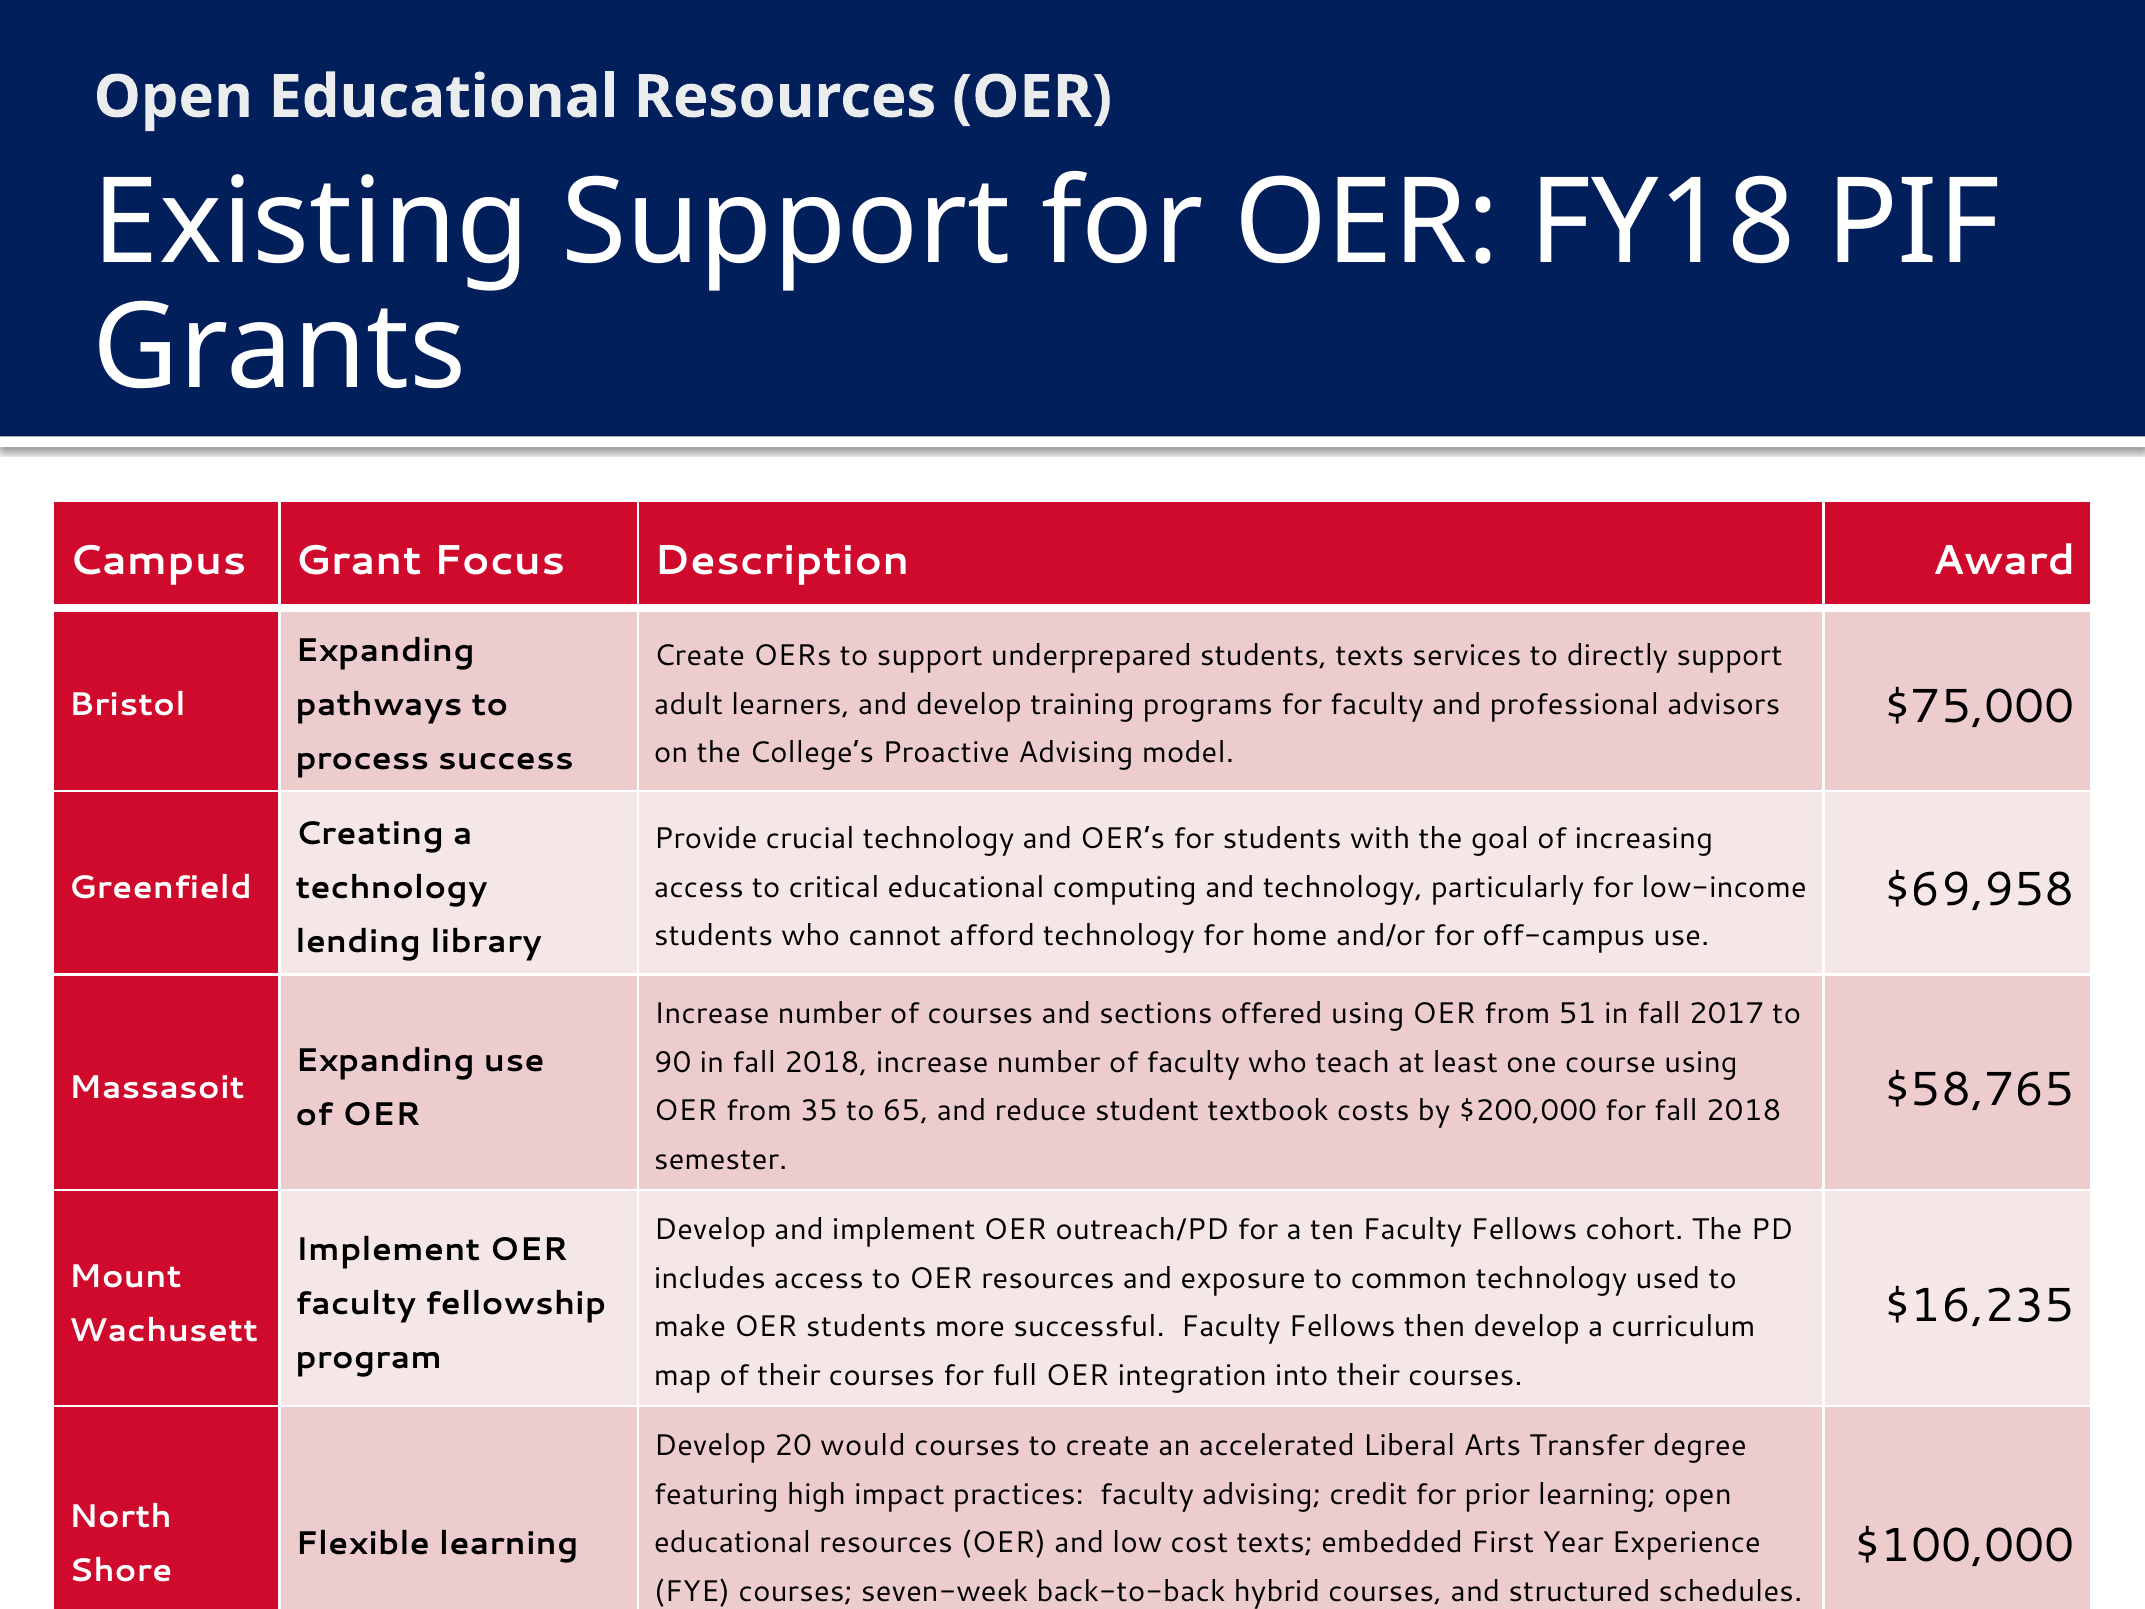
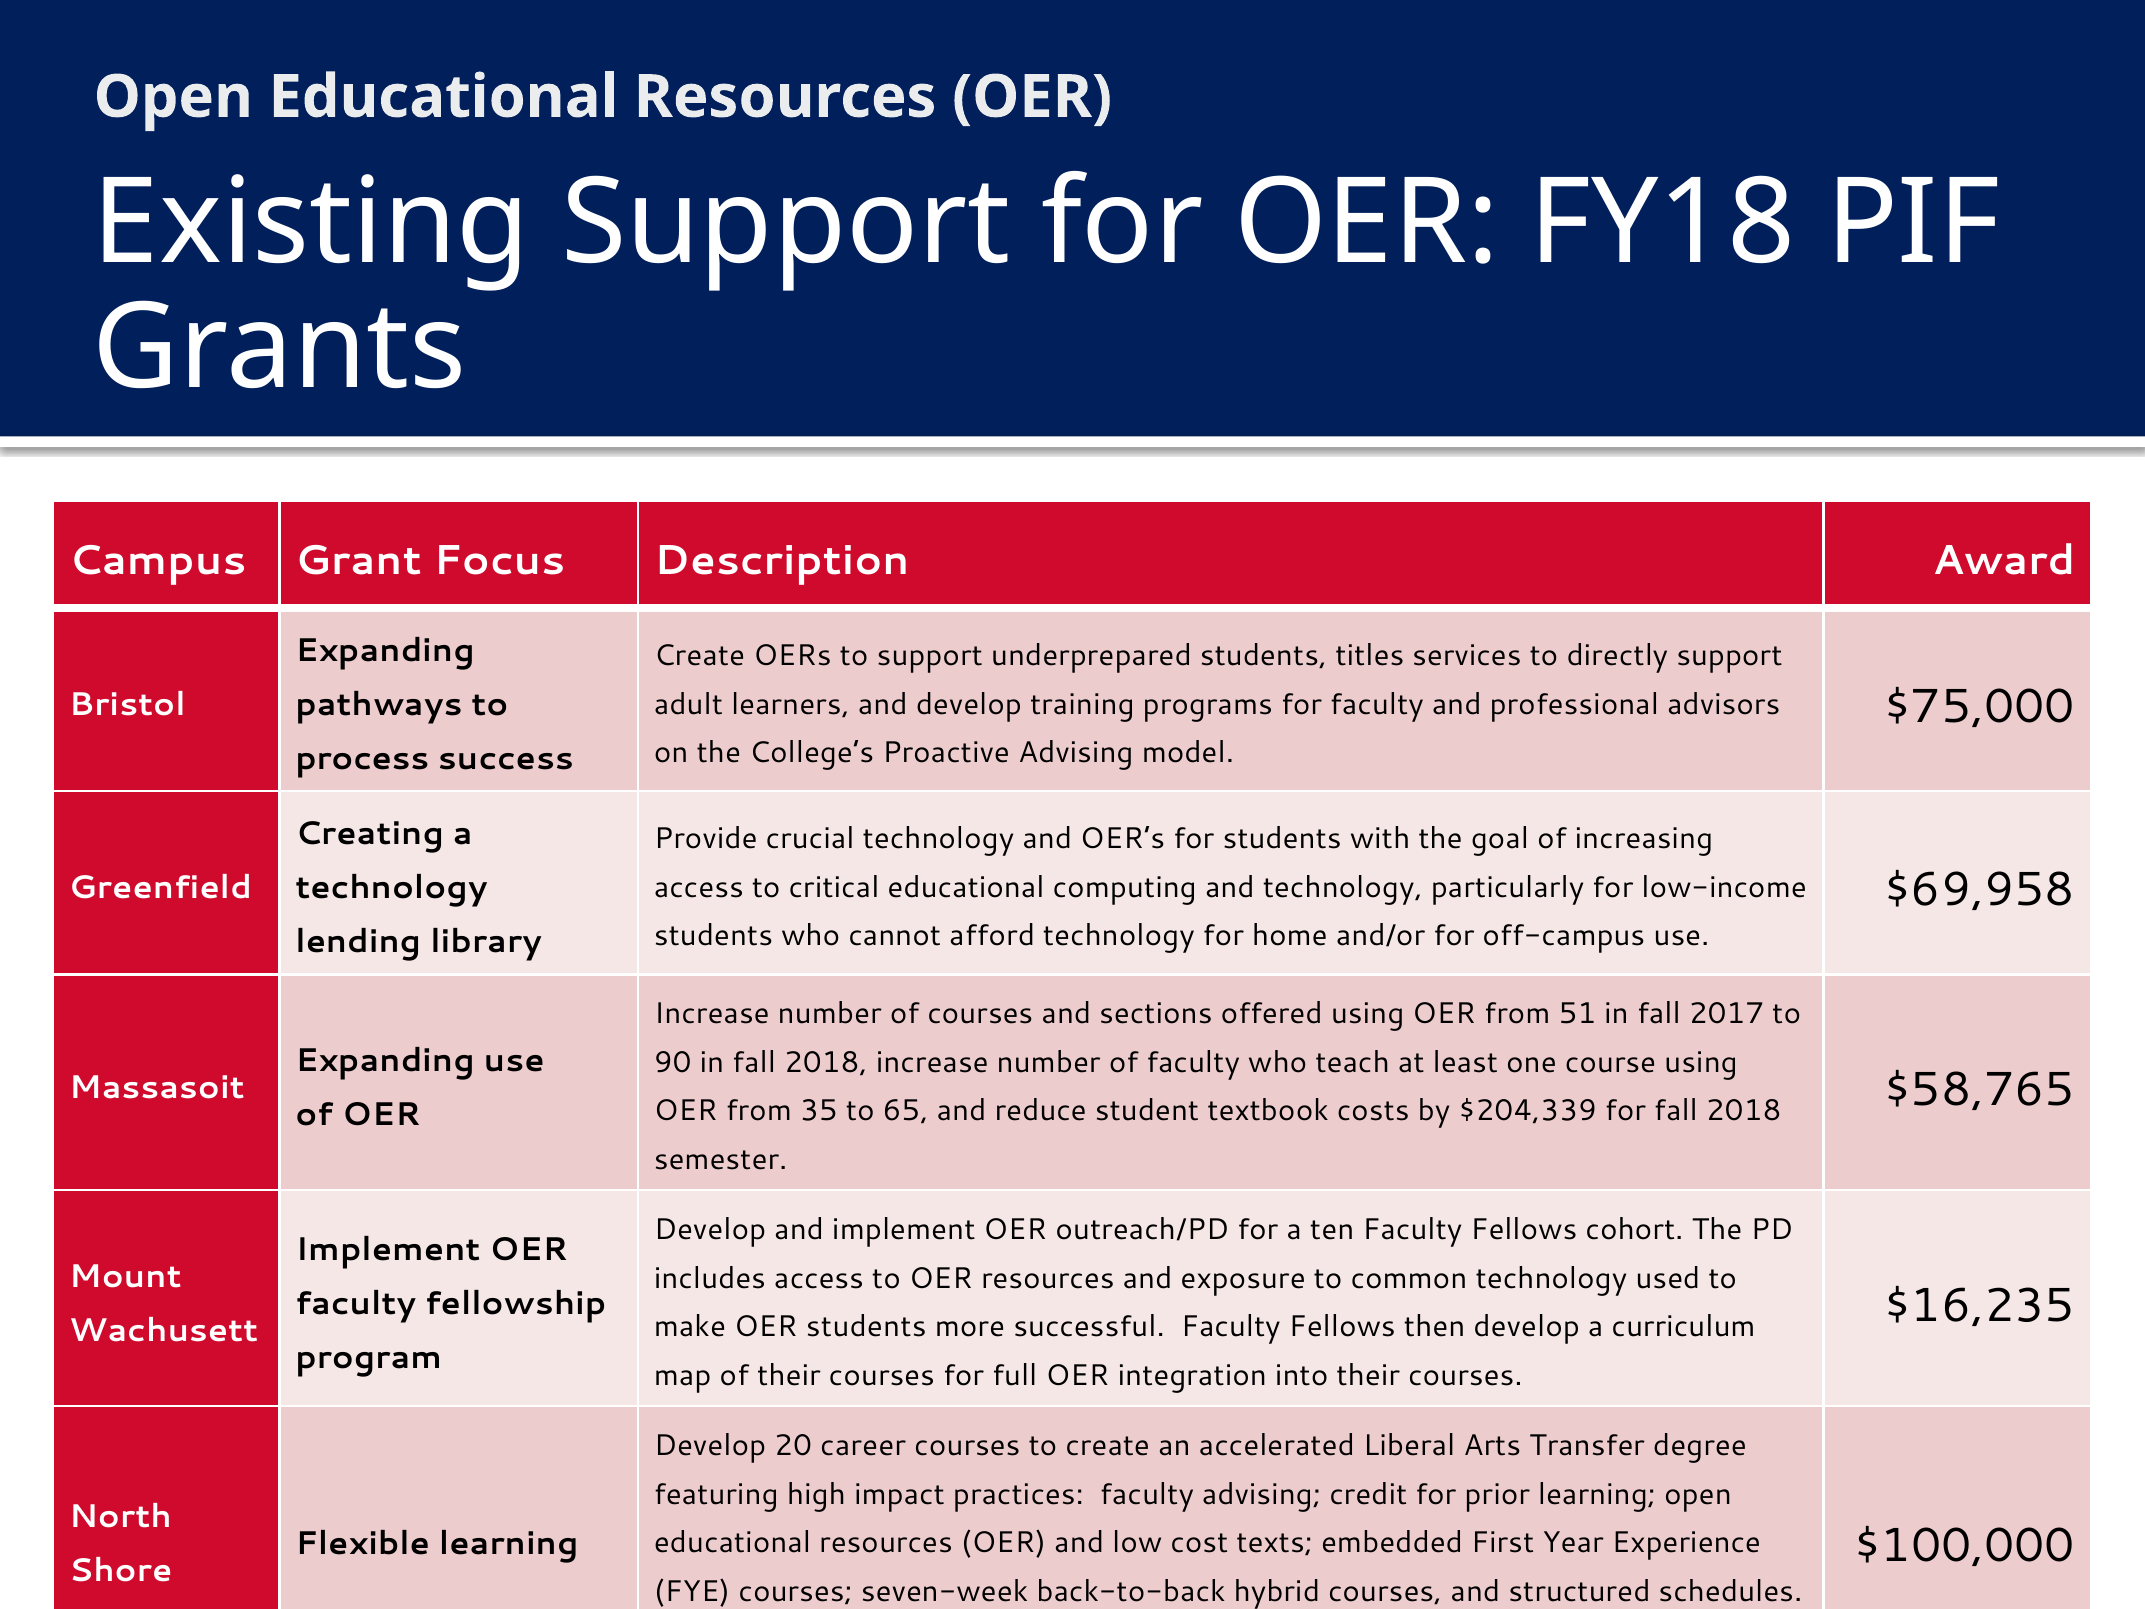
students texts: texts -> titles
$200,000: $200,000 -> $204,339
would: would -> career
